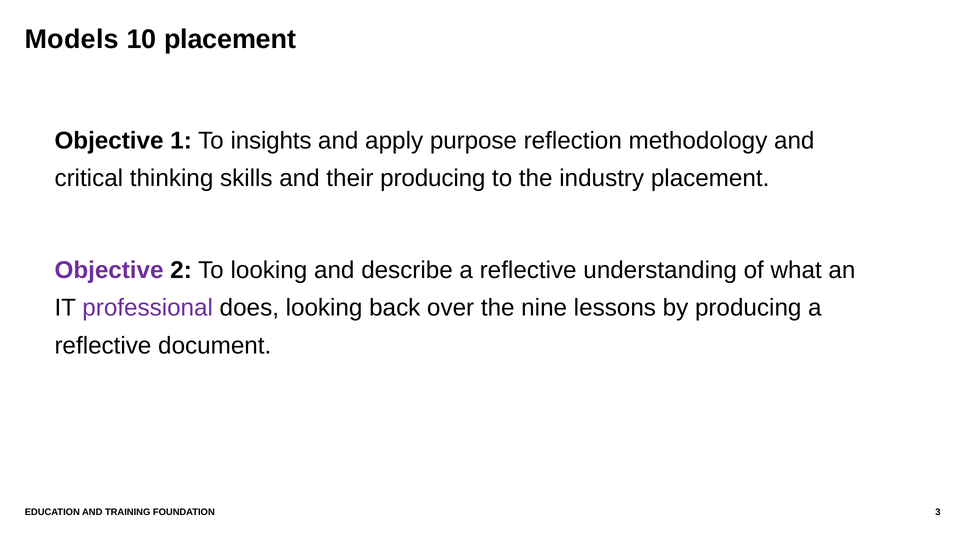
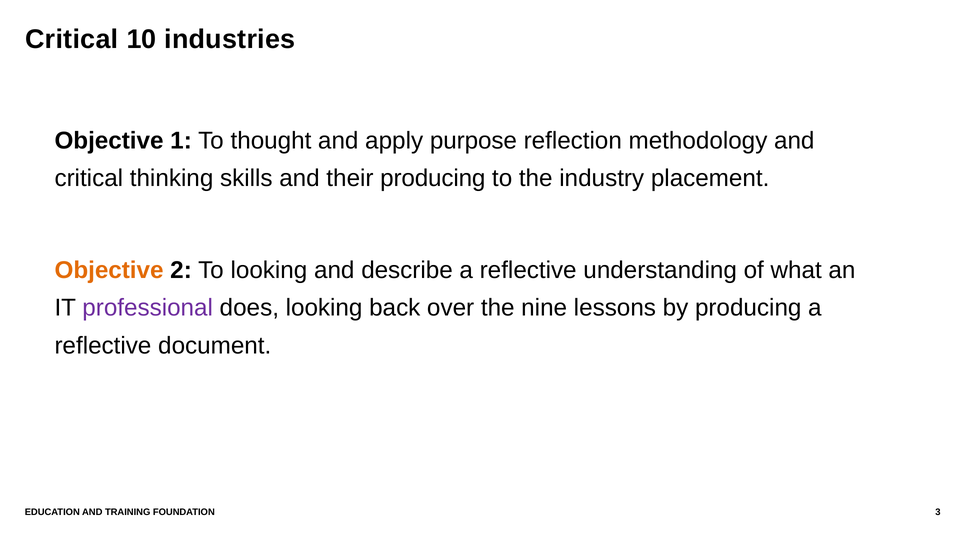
Models at (72, 39): Models -> Critical
10 placement: placement -> industries
insights: insights -> thought
Objective at (109, 270) colour: purple -> orange
